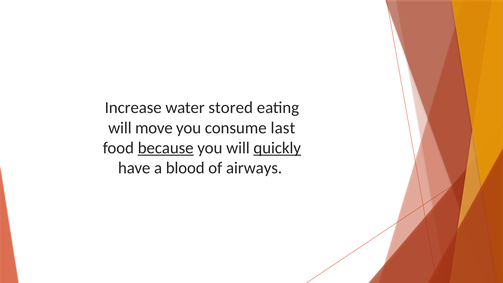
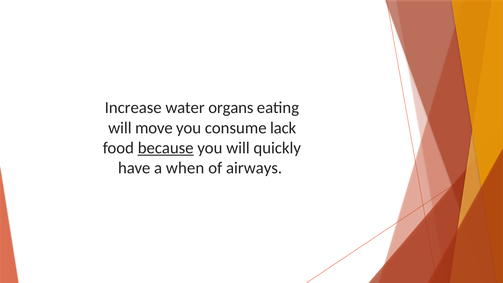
stored: stored -> organs
last: last -> lack
quickly underline: present -> none
blood: blood -> when
